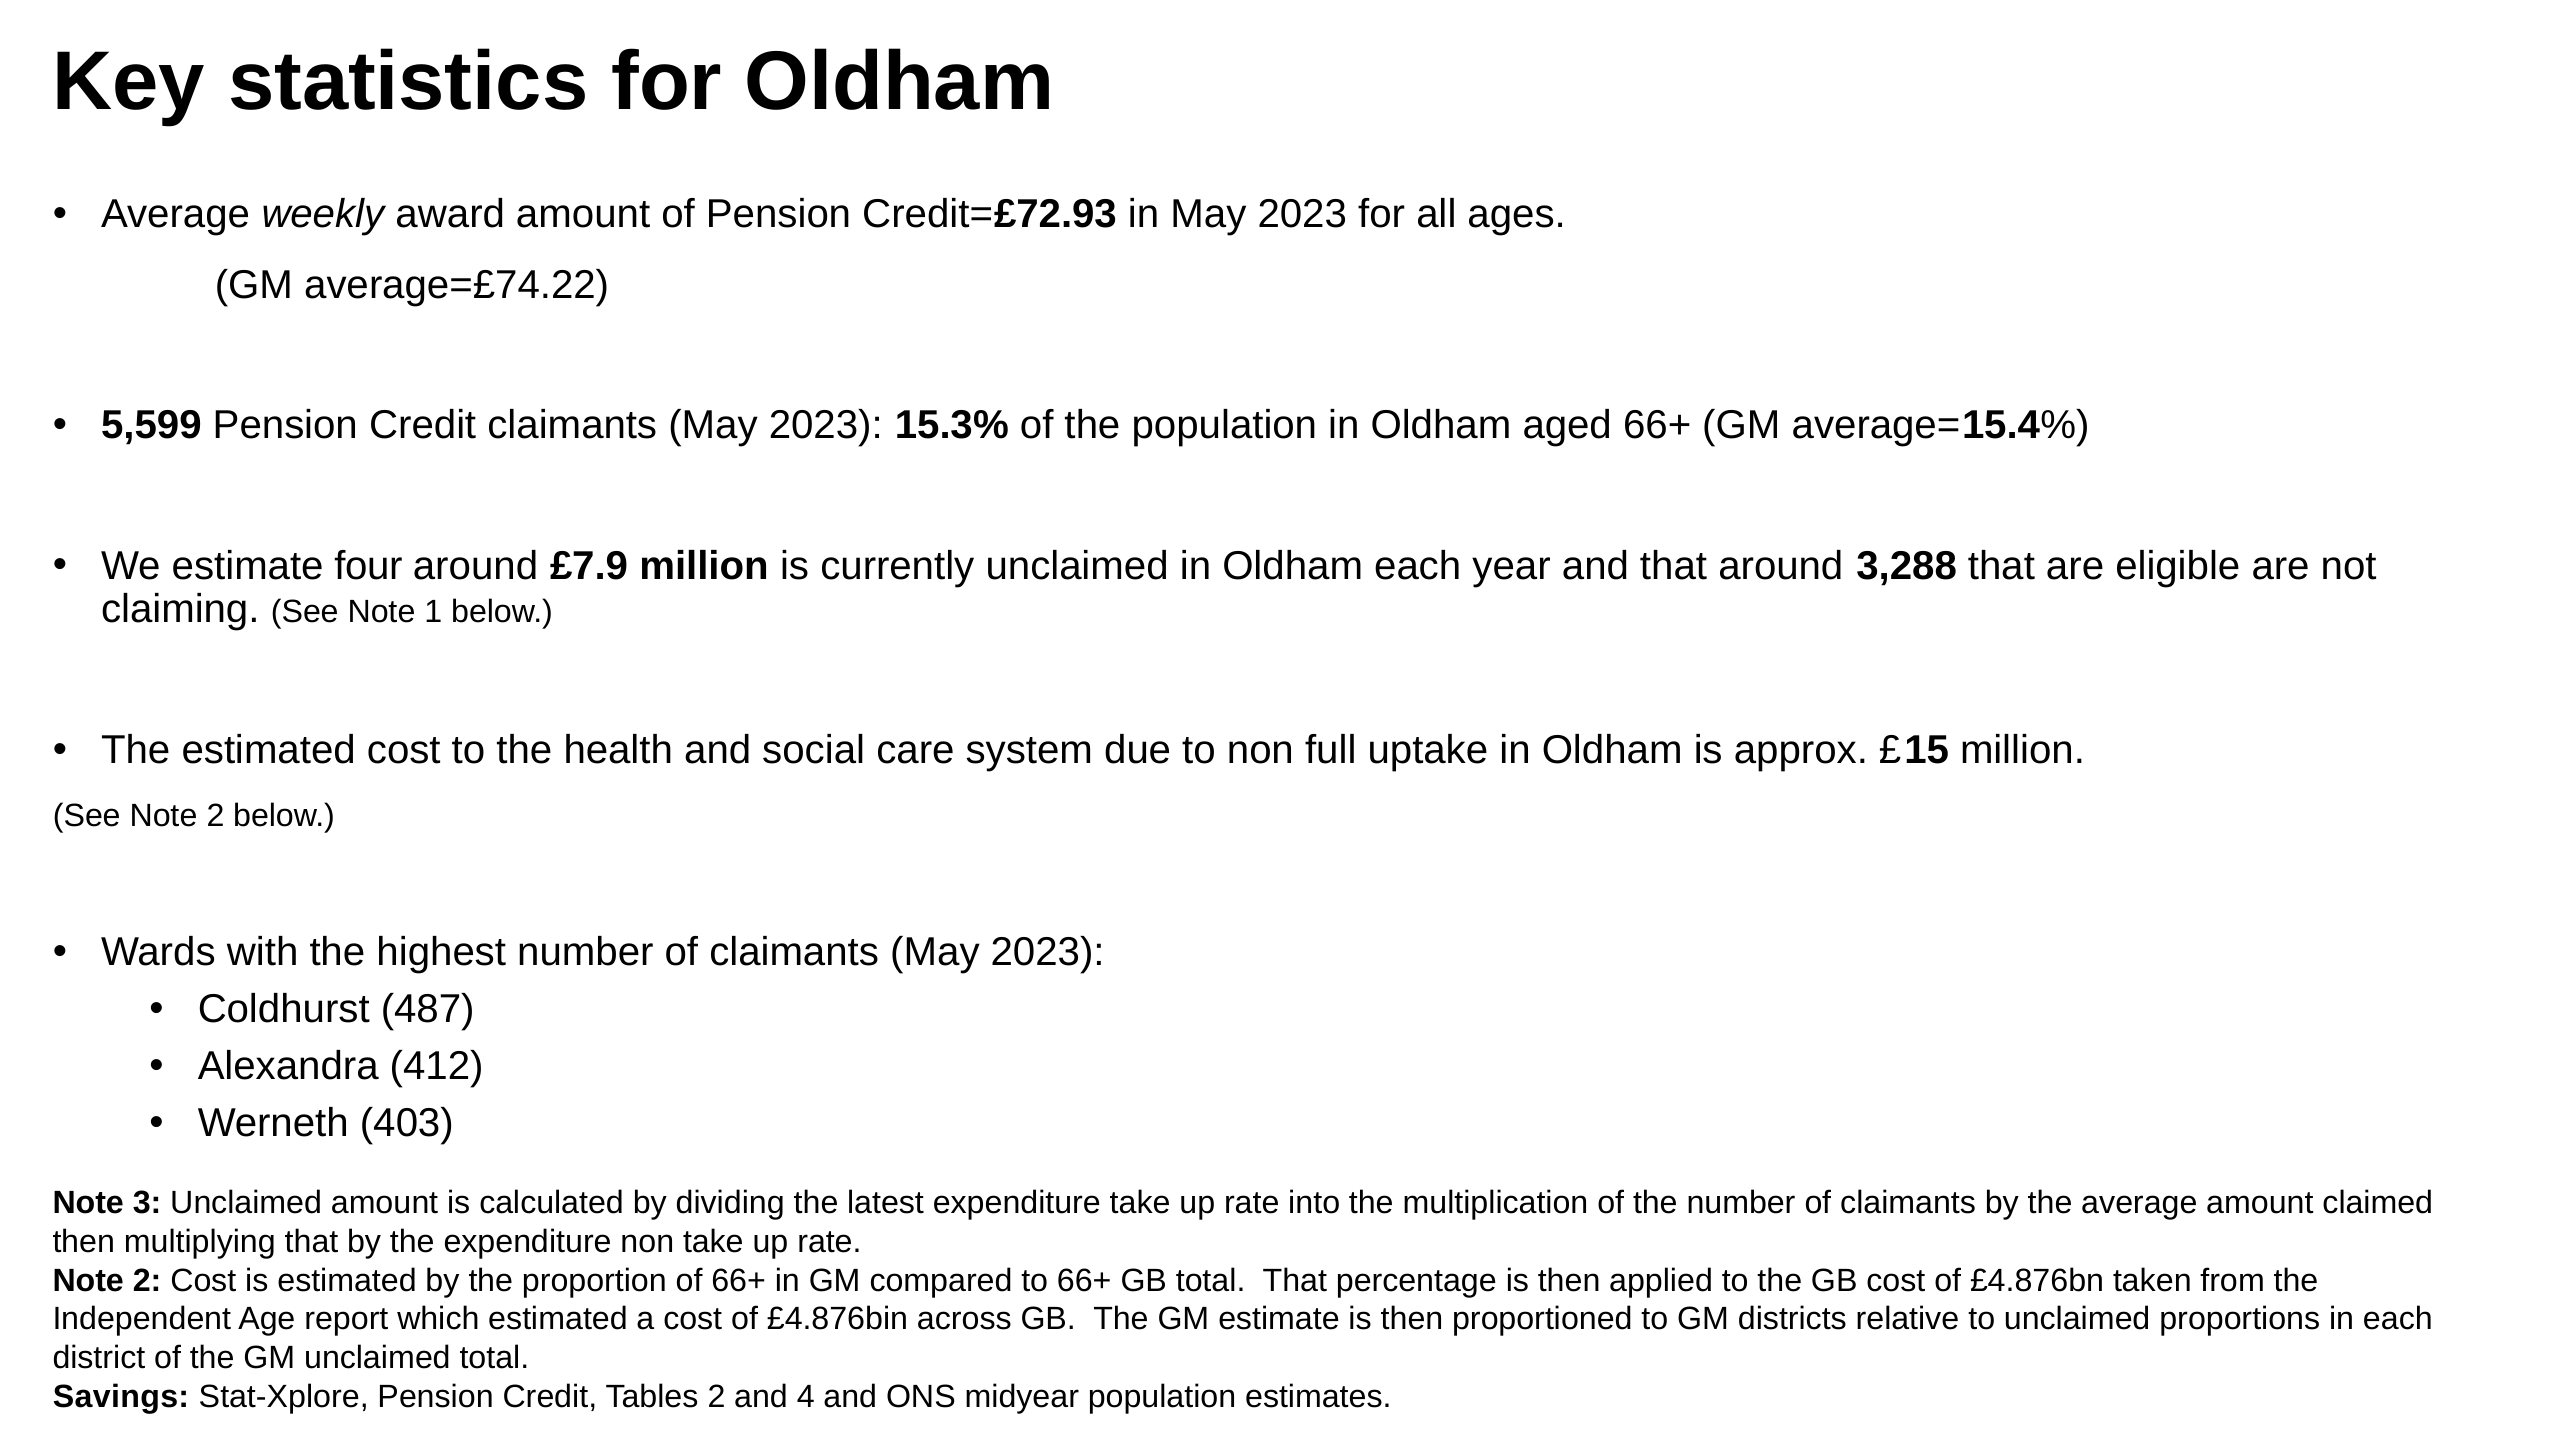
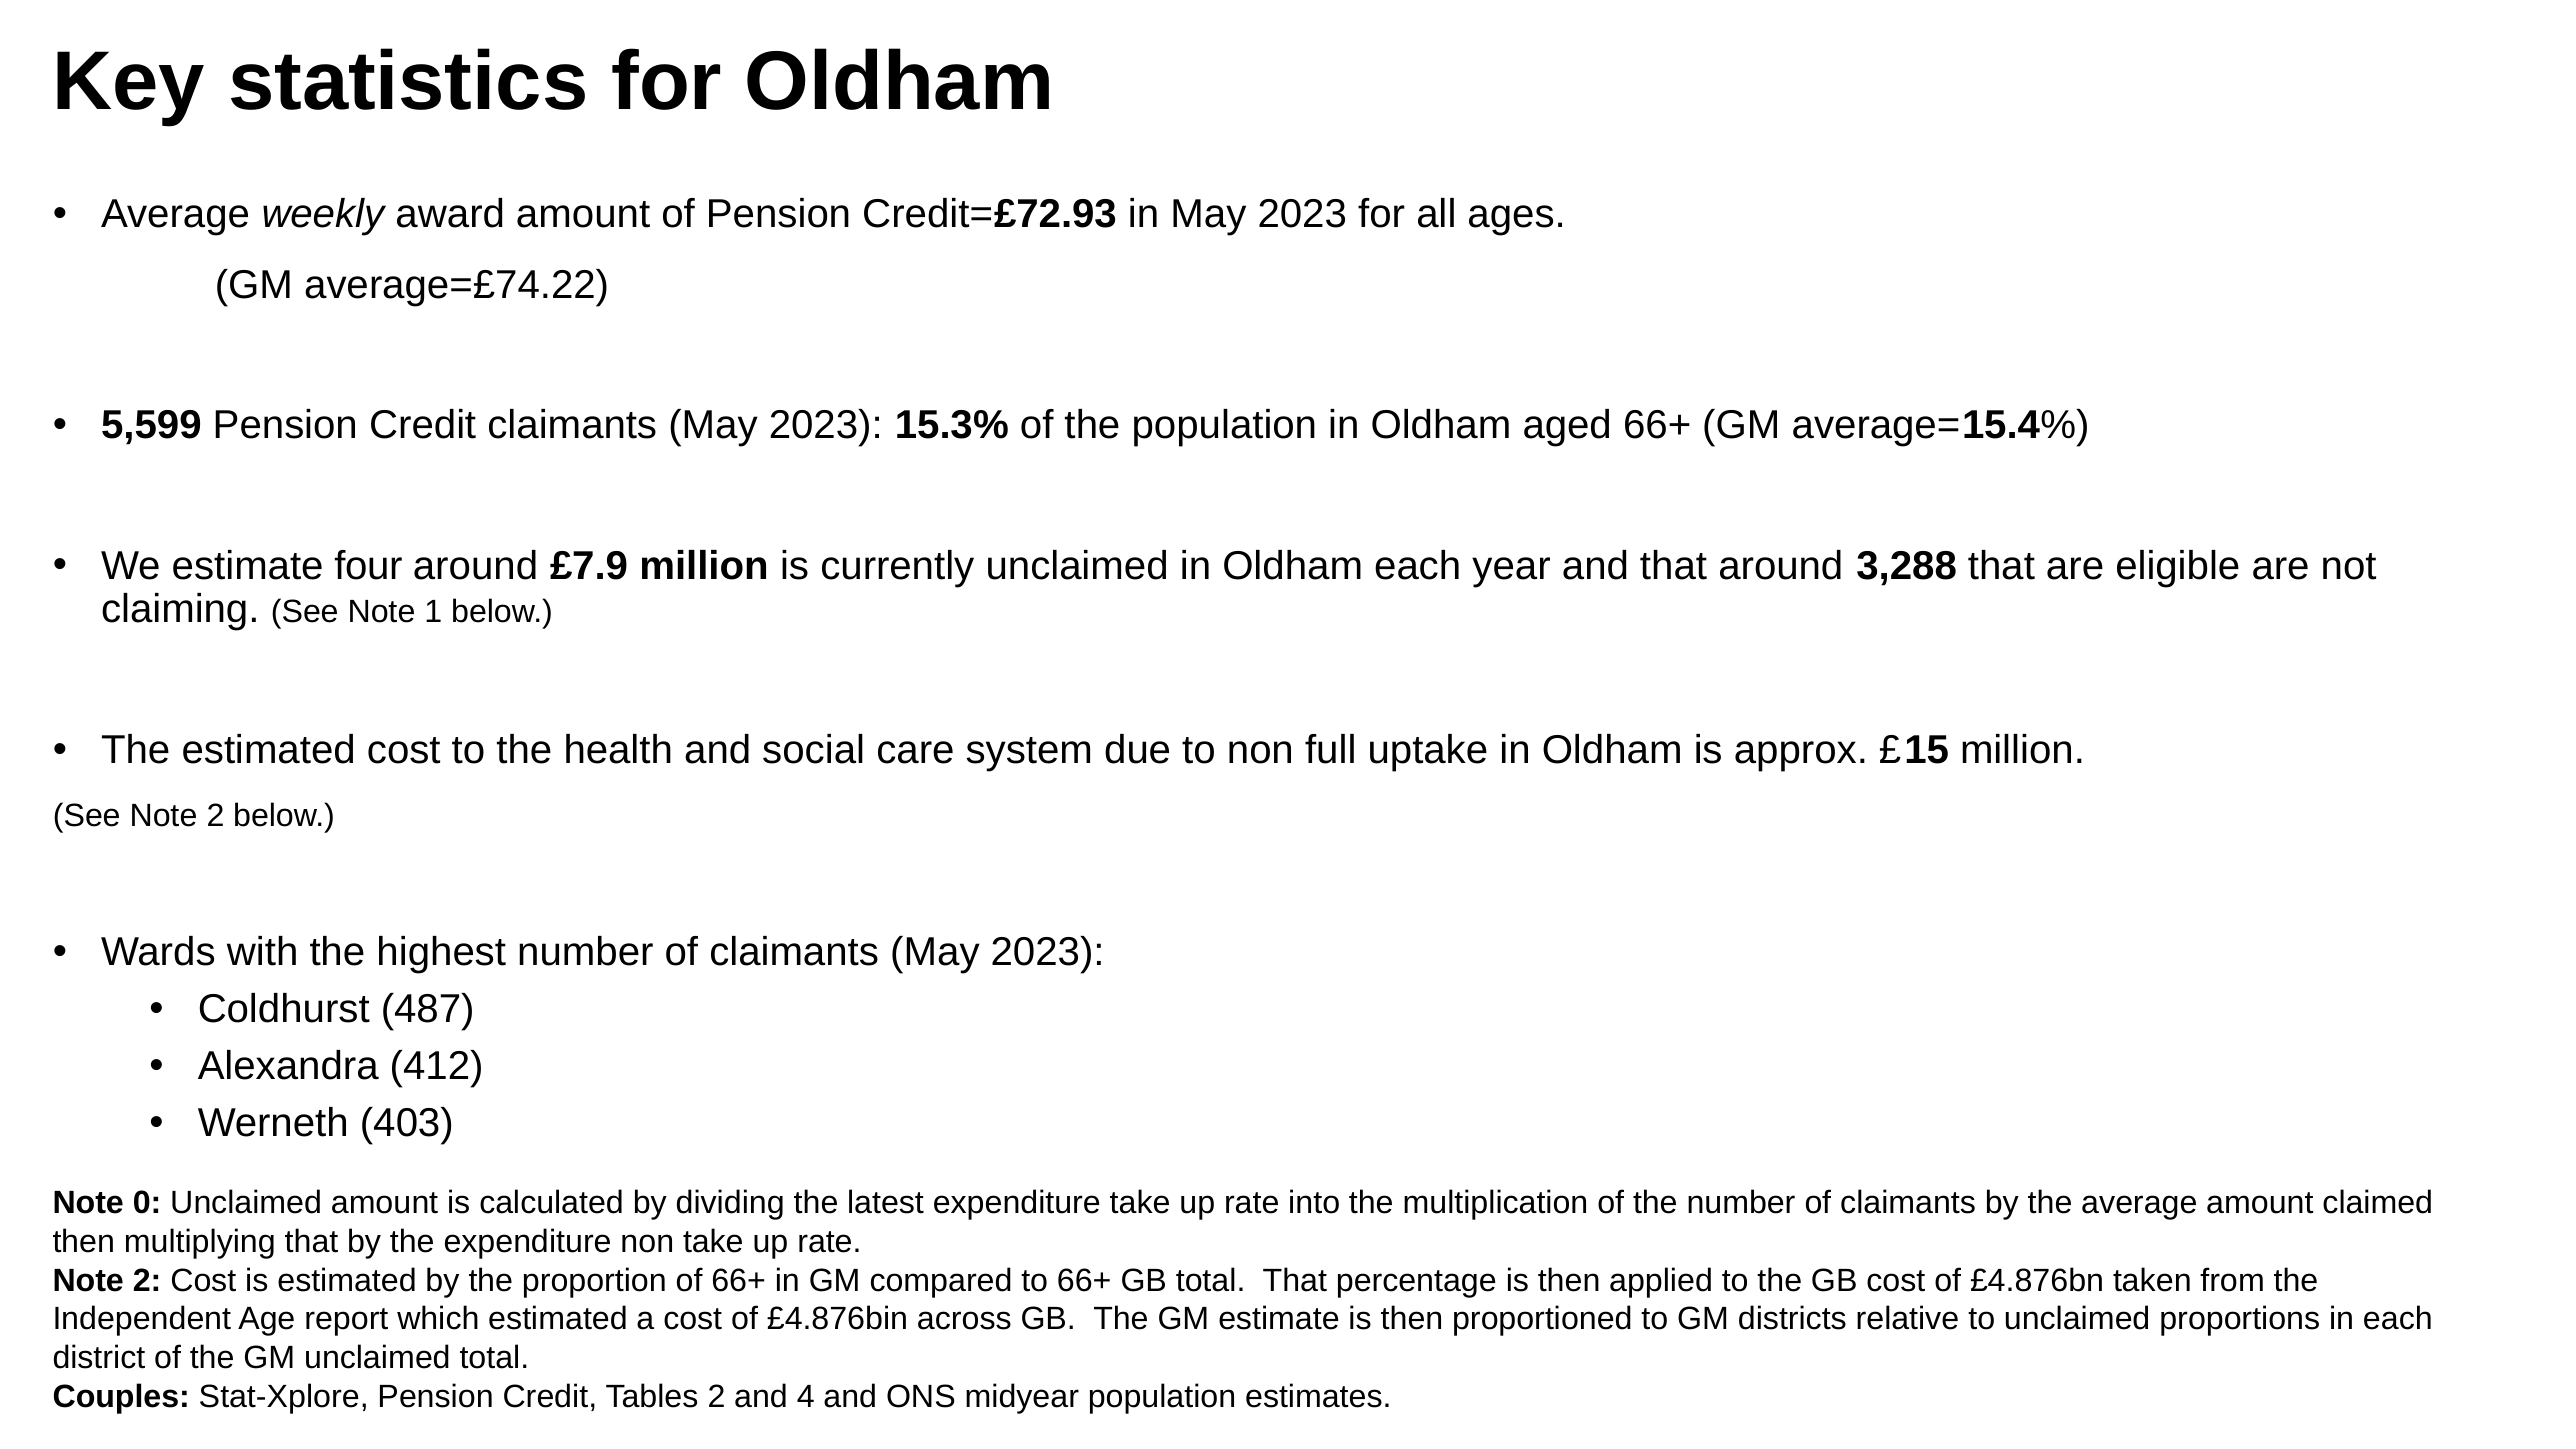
3: 3 -> 0
Savings: Savings -> Couples
